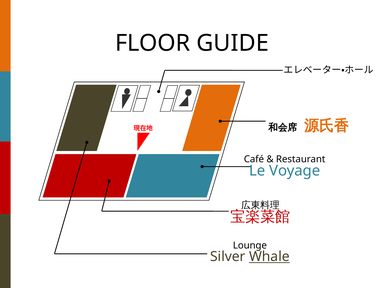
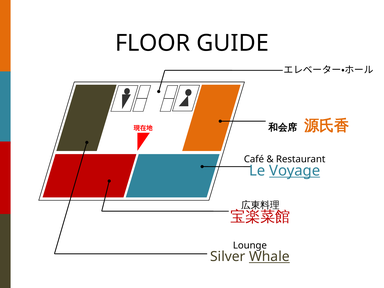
Voyage underline: none -> present
